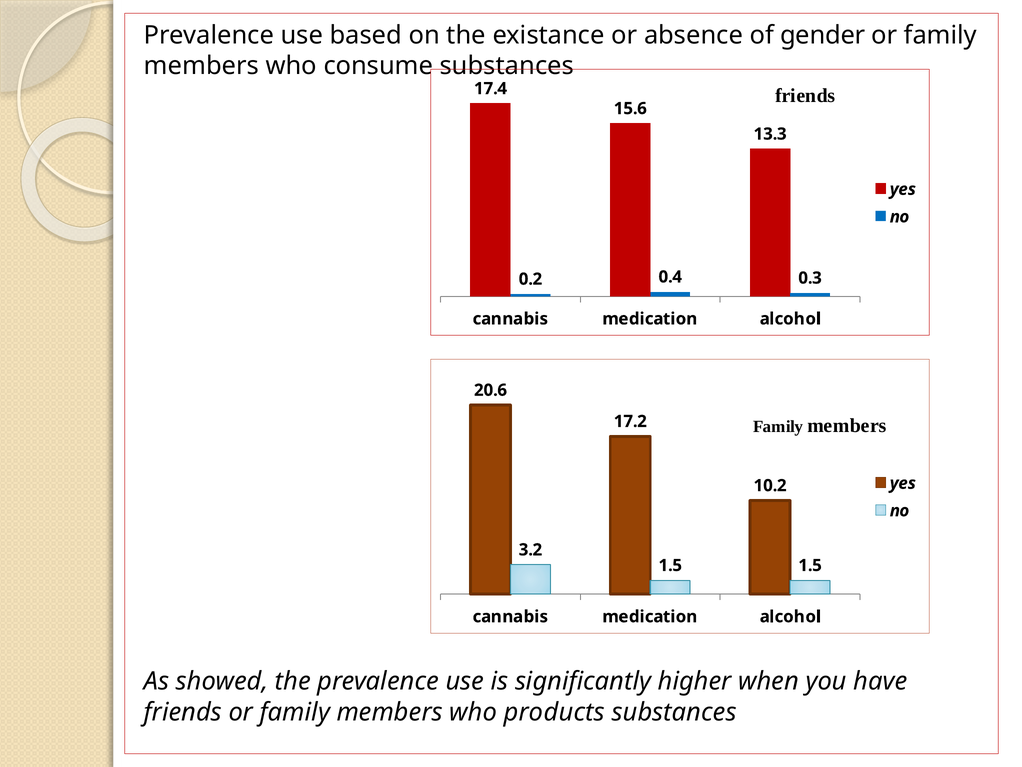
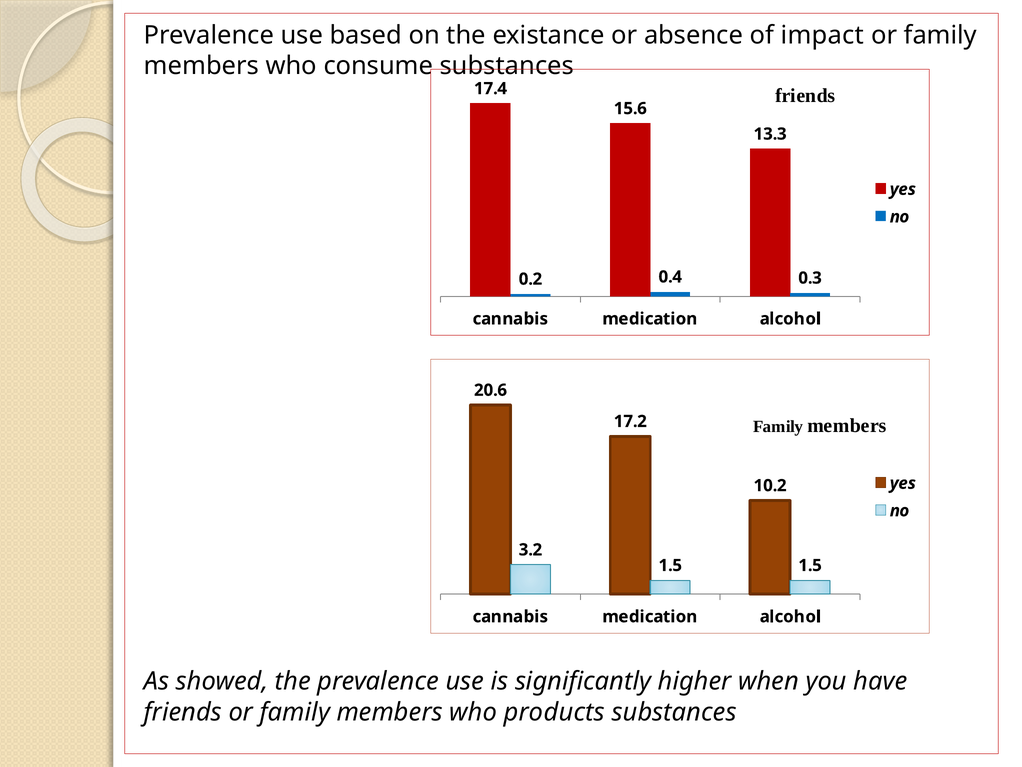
gender: gender -> impact
